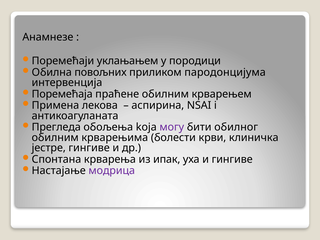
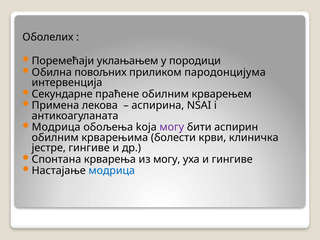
Анамнезе: Анамнезе -> Оболелих
Поремећаја: Поремећаја -> Секундарне
Прегледа at (56, 127): Прегледа -> Модрица
обилног: обилног -> аспирин
из ипак: ипак -> могу
модрица at (112, 171) colour: purple -> blue
